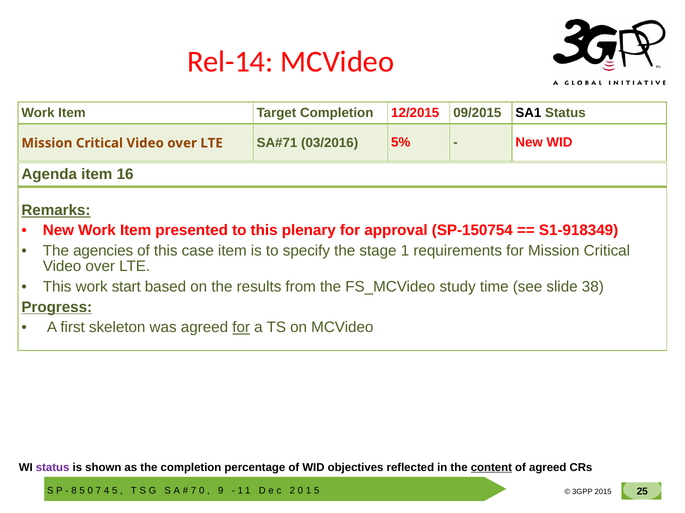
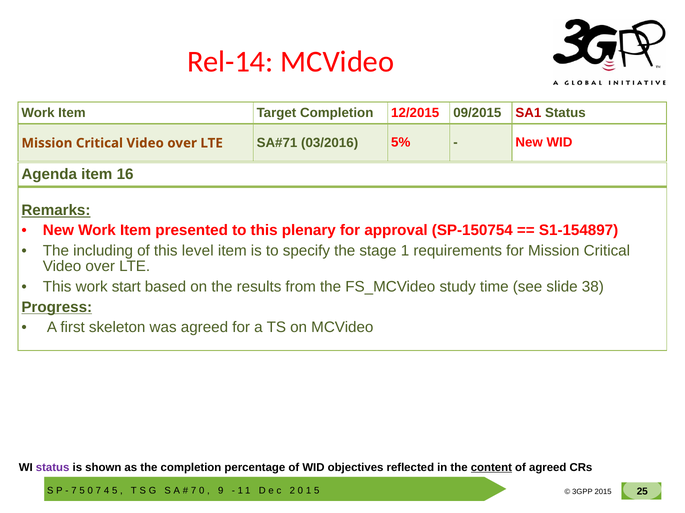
SA1 colour: black -> red
S1-918349: S1-918349 -> S1-154897
agencies: agencies -> including
case: case -> level
for at (241, 328) underline: present -> none
8 at (74, 491): 8 -> 7
